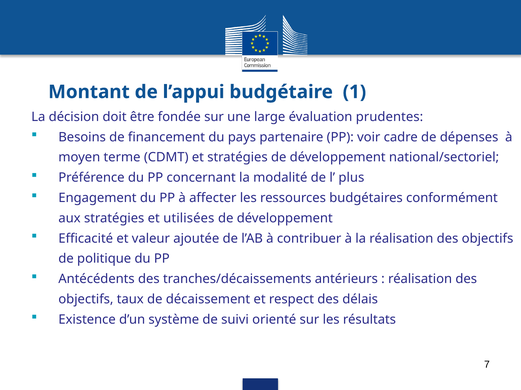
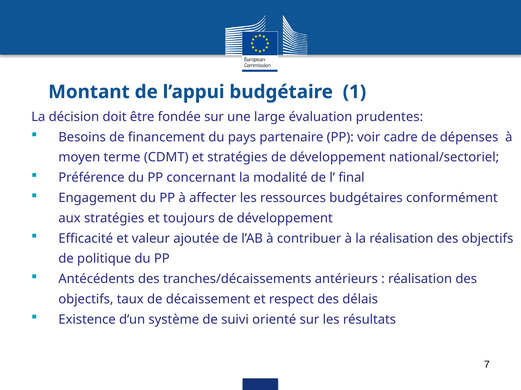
plus: plus -> final
utilisées: utilisées -> toujours
